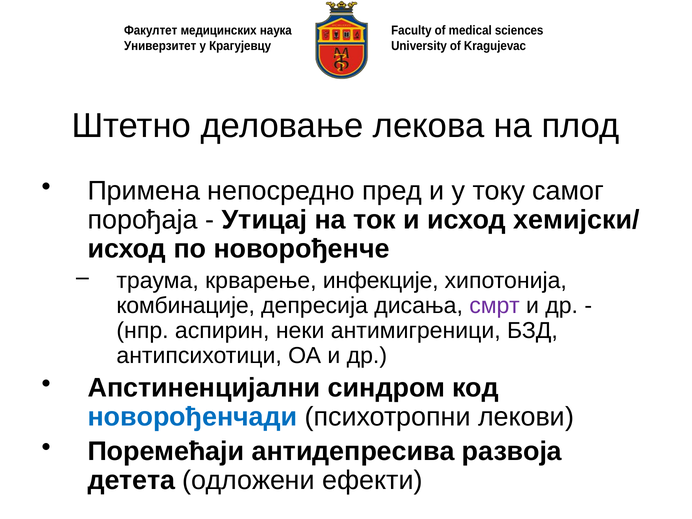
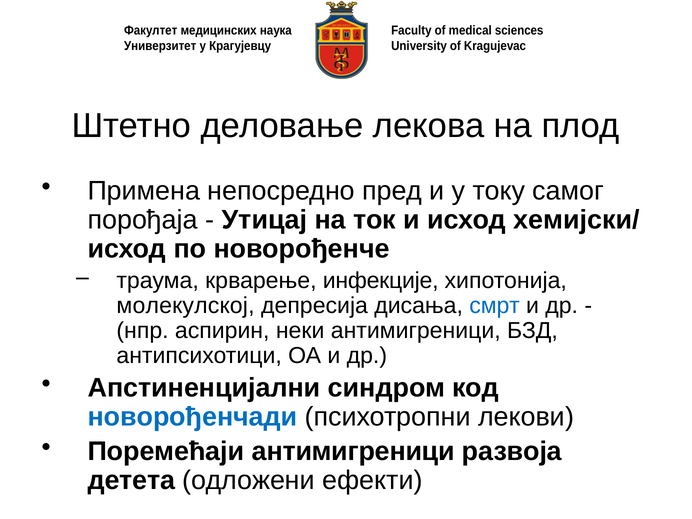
комбинације: комбинације -> молекулској
смрт colour: purple -> blue
Поремећаји антидепресива: антидепресива -> антимигреници
